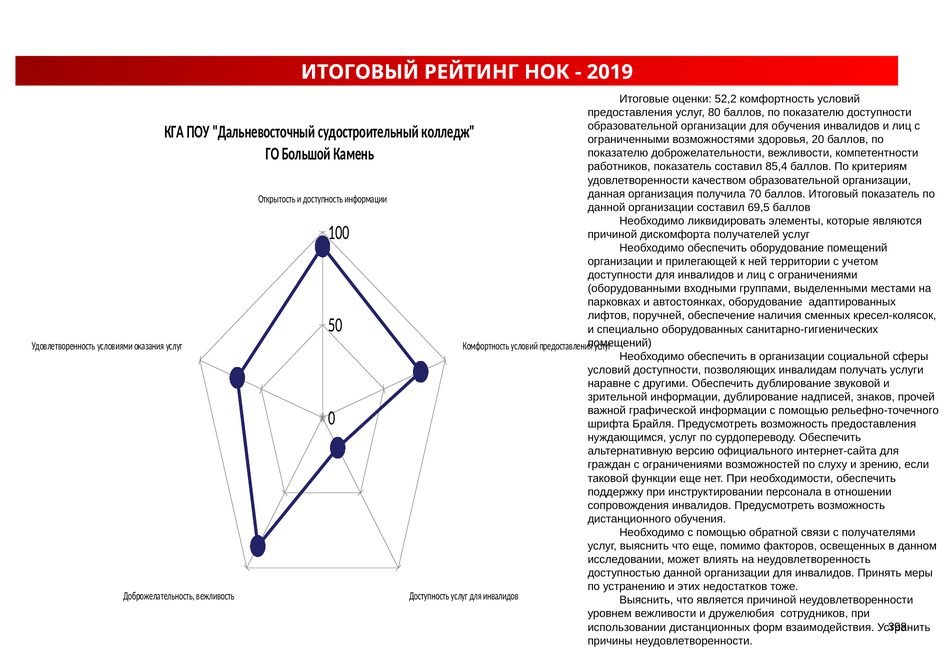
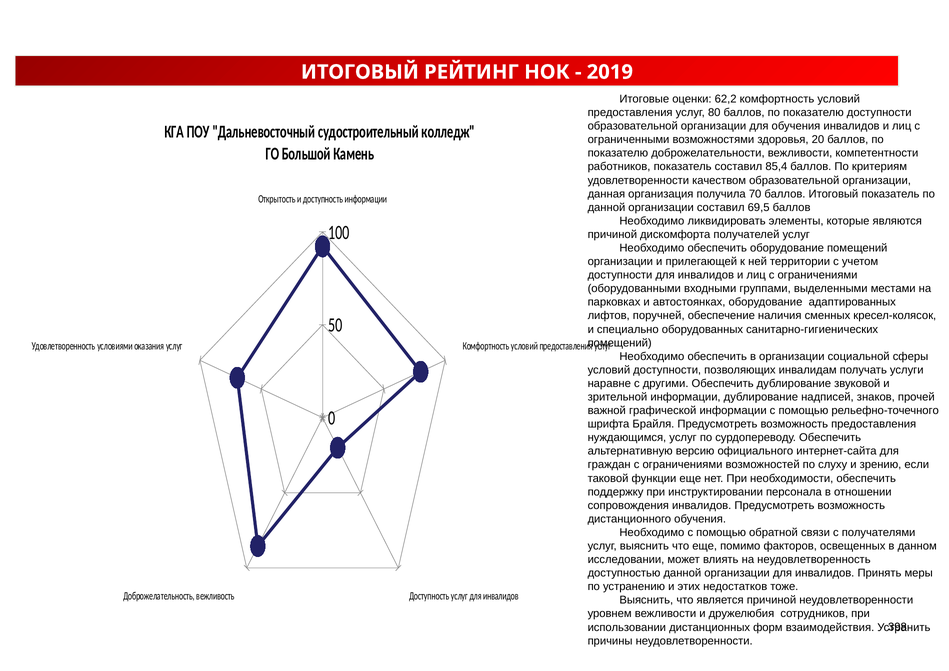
52,2: 52,2 -> 62,2
